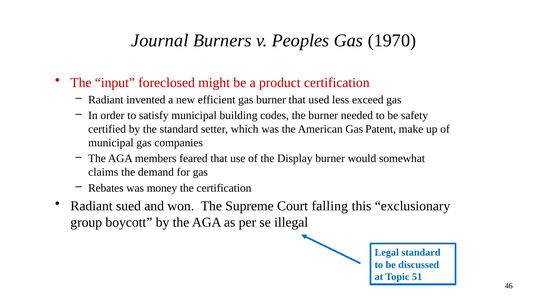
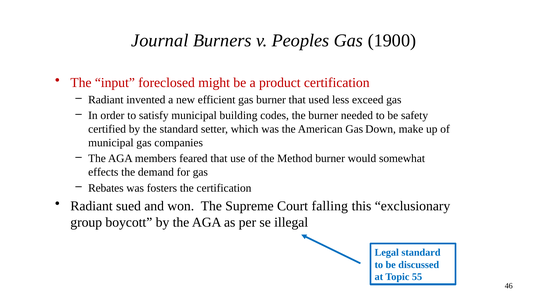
1970: 1970 -> 1900
Patent: Patent -> Down
Display: Display -> Method
claims: claims -> effects
money: money -> fosters
51: 51 -> 55
